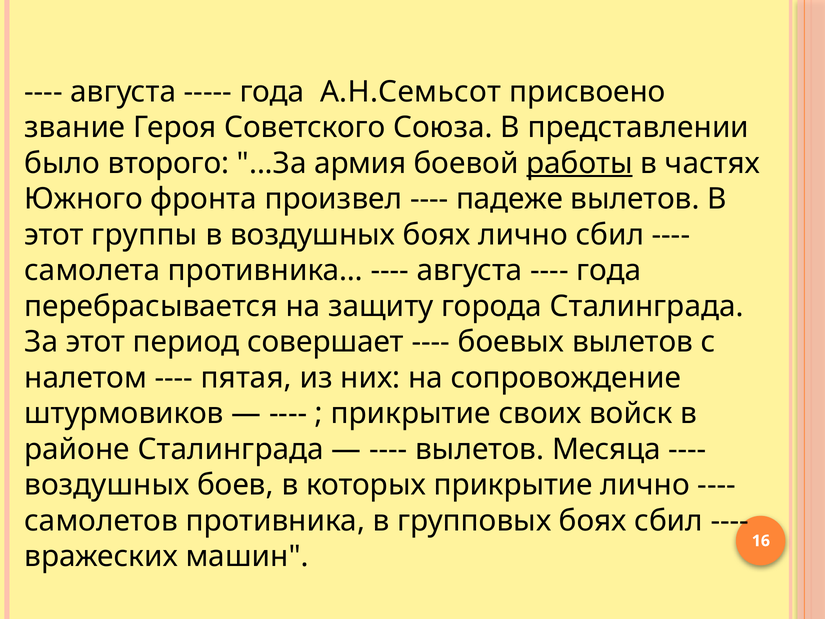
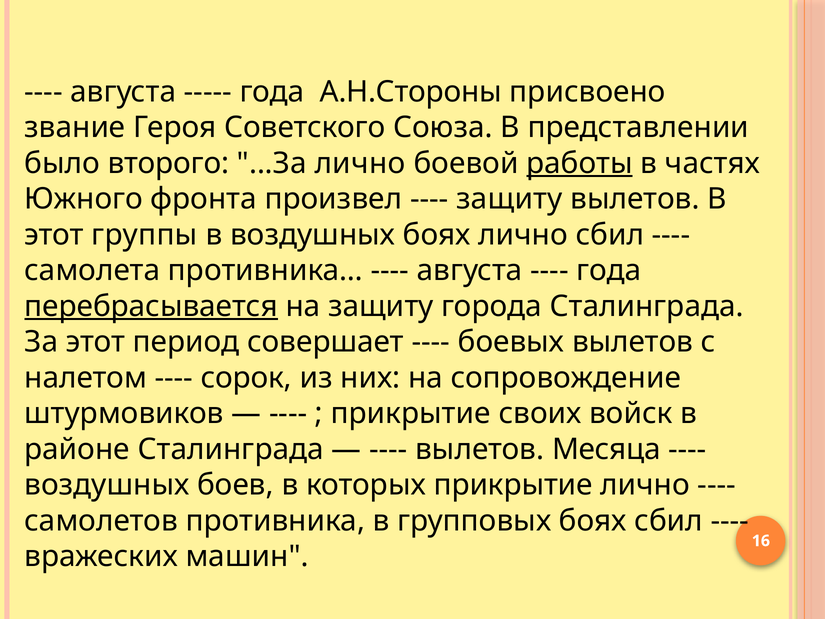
А.Н.Семьсот: А.Н.Семьсот -> А.Н.Стороны
...За армия: армия -> лично
падеже at (510, 199): падеже -> защиту
перебрасывается underline: none -> present
пятая: пятая -> сорок
